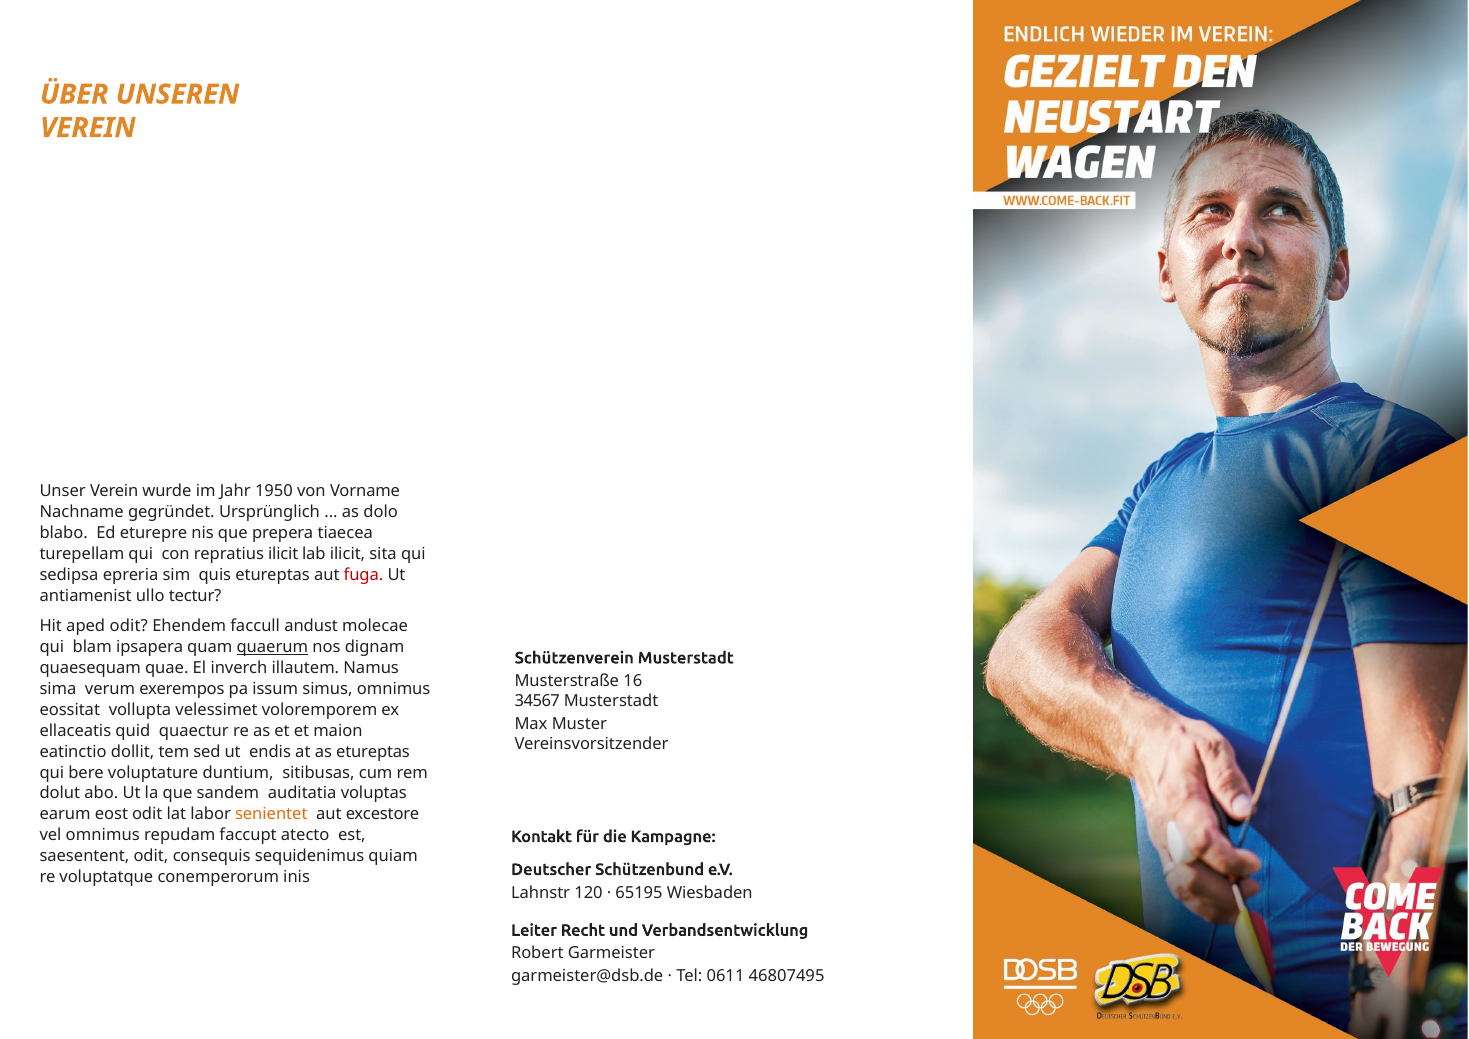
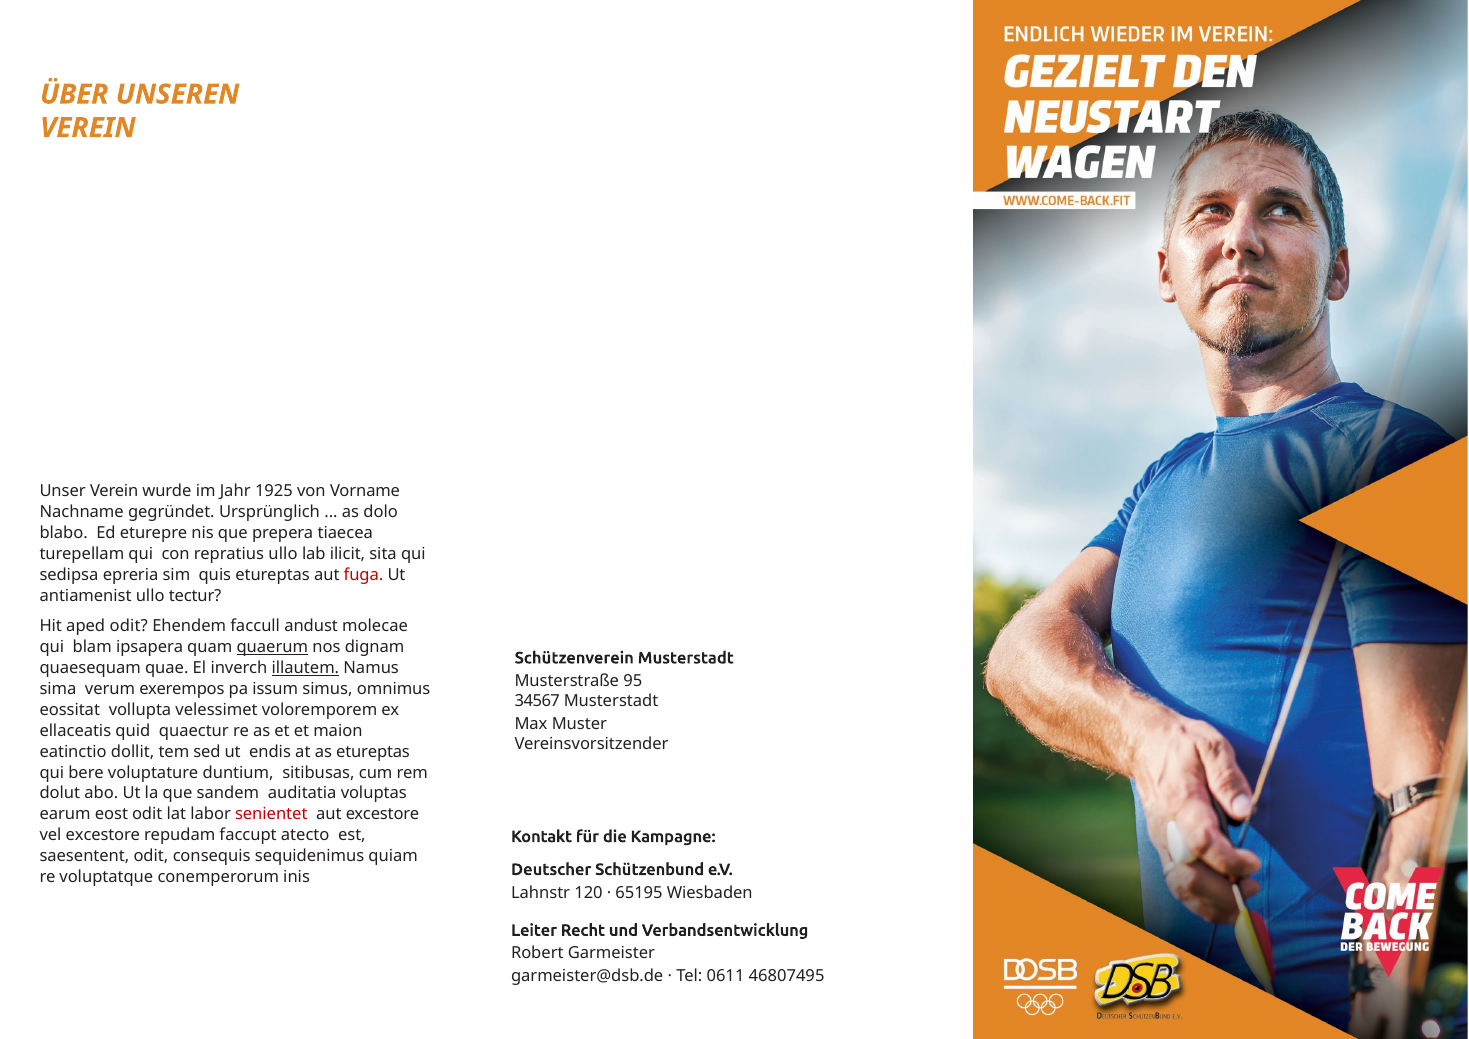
1950: 1950 -> 1925
repratius ilicit: ilicit -> ullo
illautem underline: none -> present
16: 16 -> 95
senientet colour: orange -> red
vel omnimus: omnimus -> excestore
